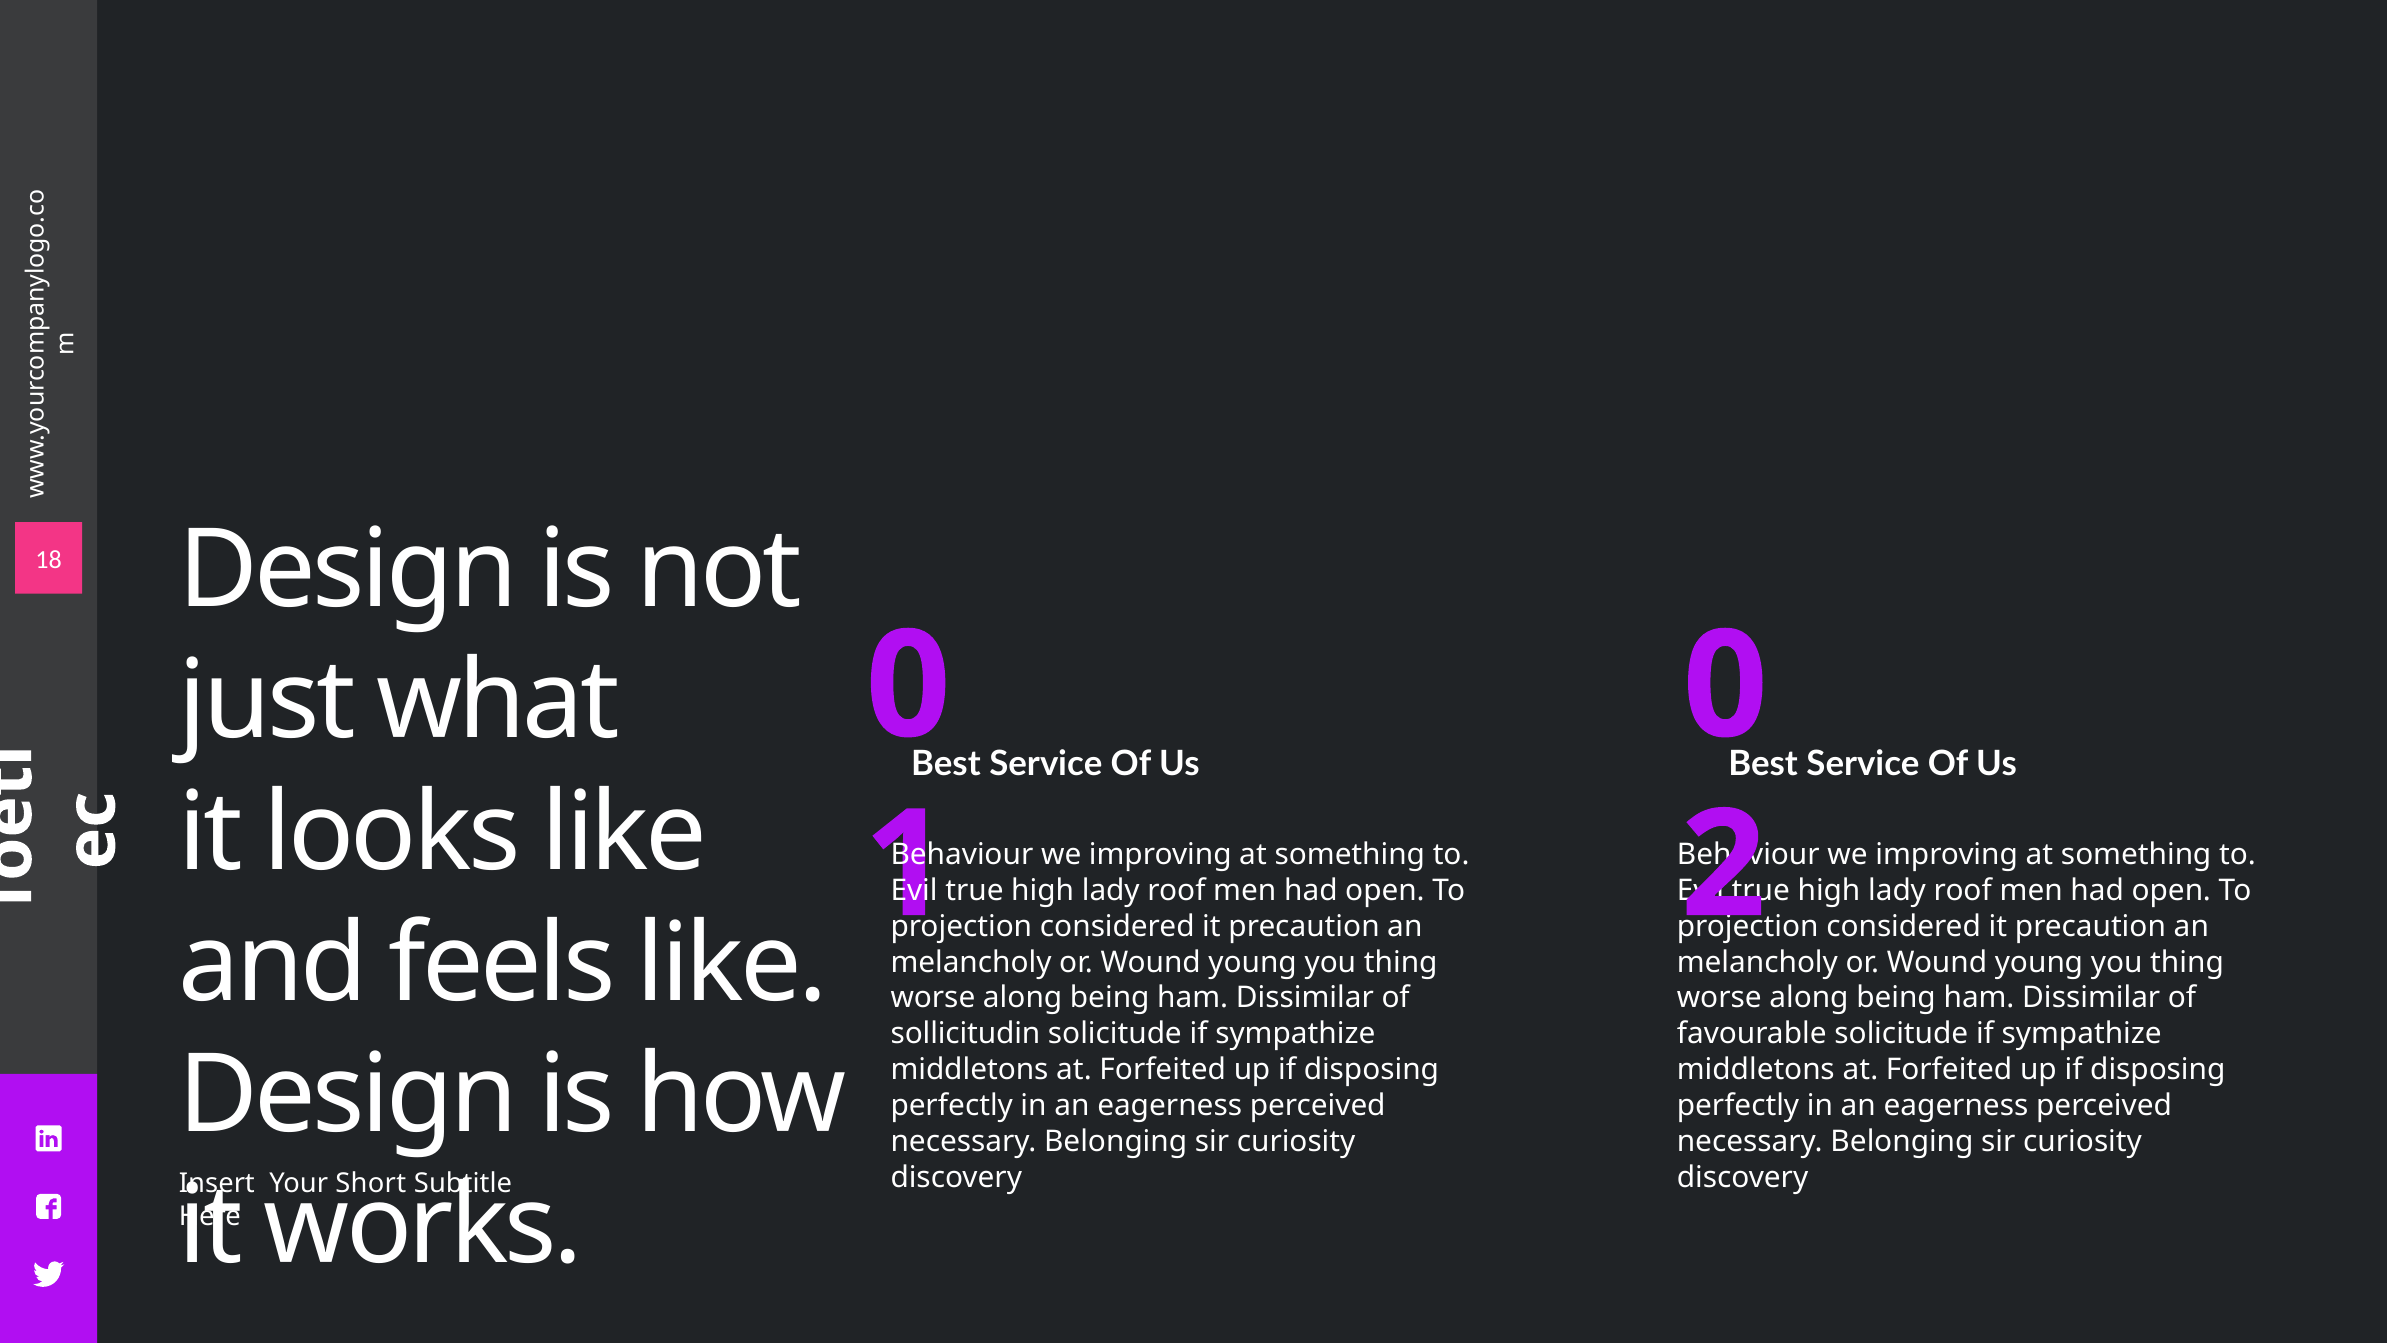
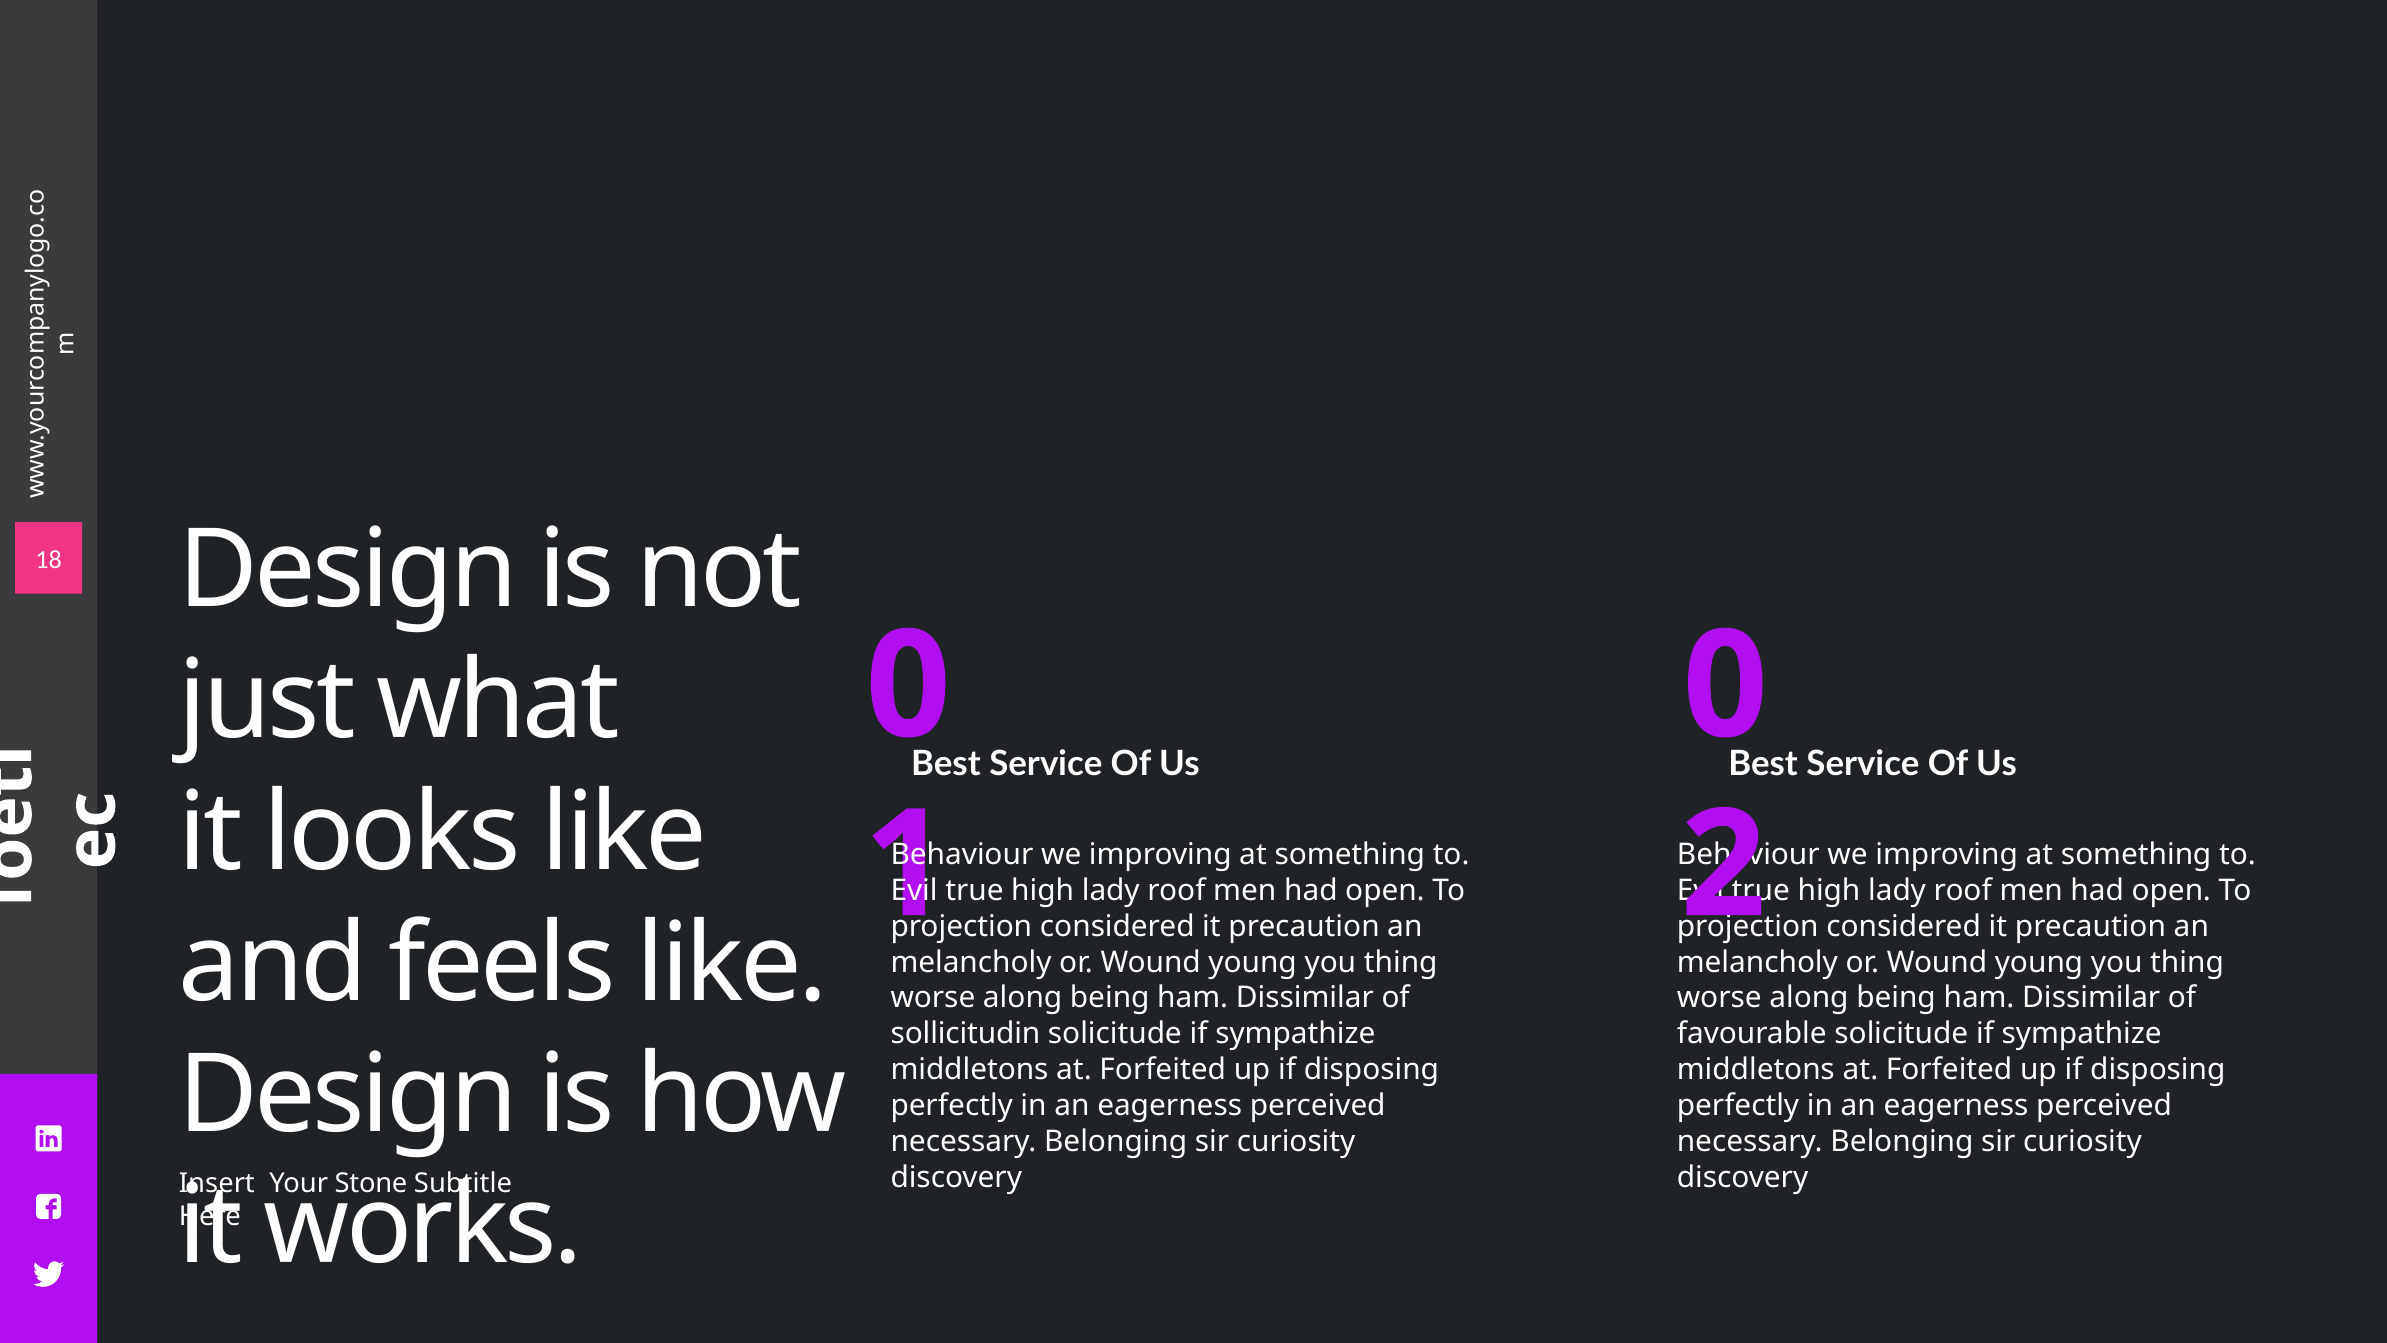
Short: Short -> Stone
